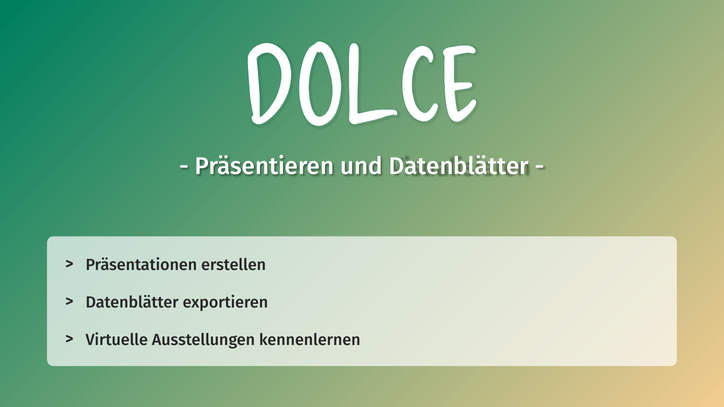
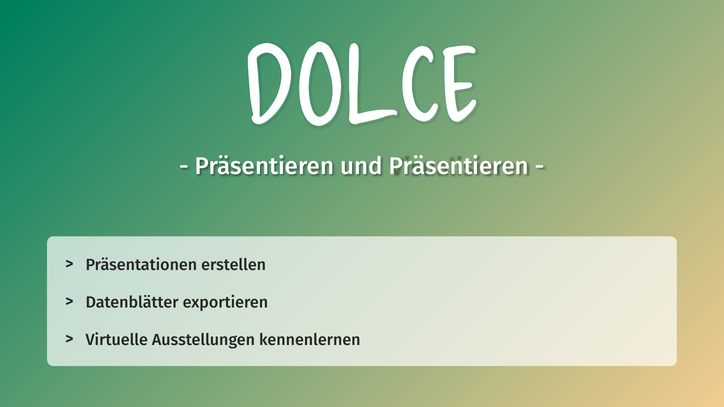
und Datenblätter: Datenblätter -> Präsentieren
